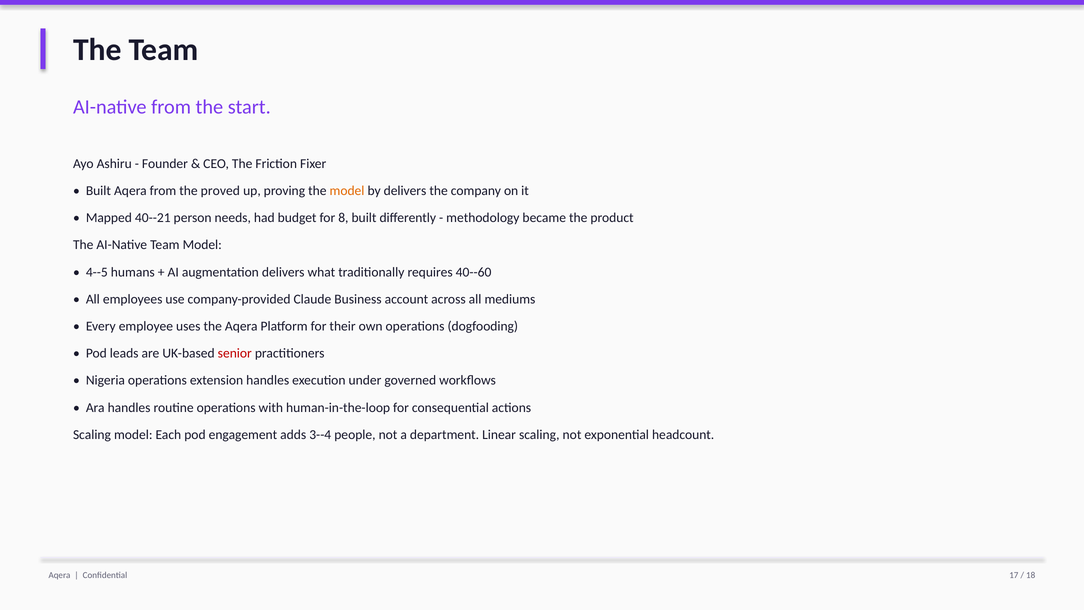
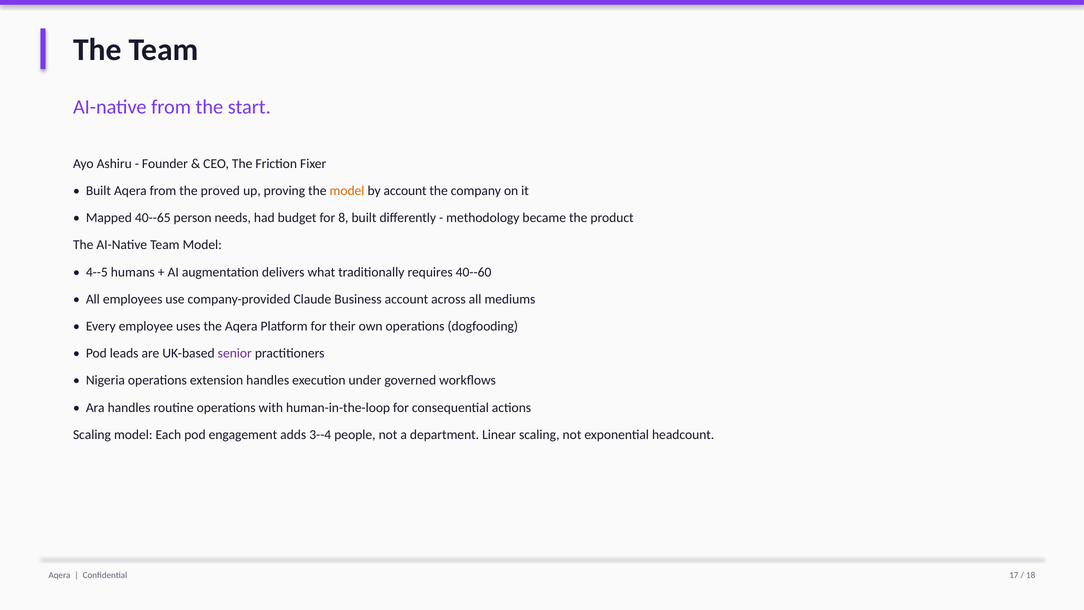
by delivers: delivers -> account
40--21: 40--21 -> 40--65
senior colour: red -> purple
